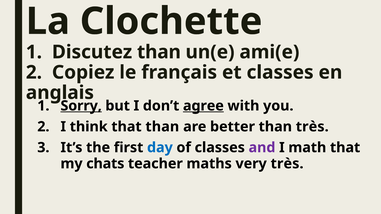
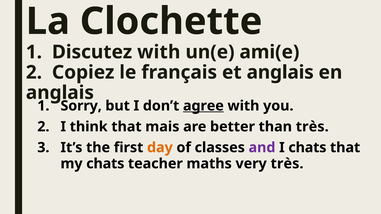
Discutez than: than -> with
et classes: classes -> anglais
Sorry underline: present -> none
that than: than -> mais
day colour: blue -> orange
I math: math -> chats
